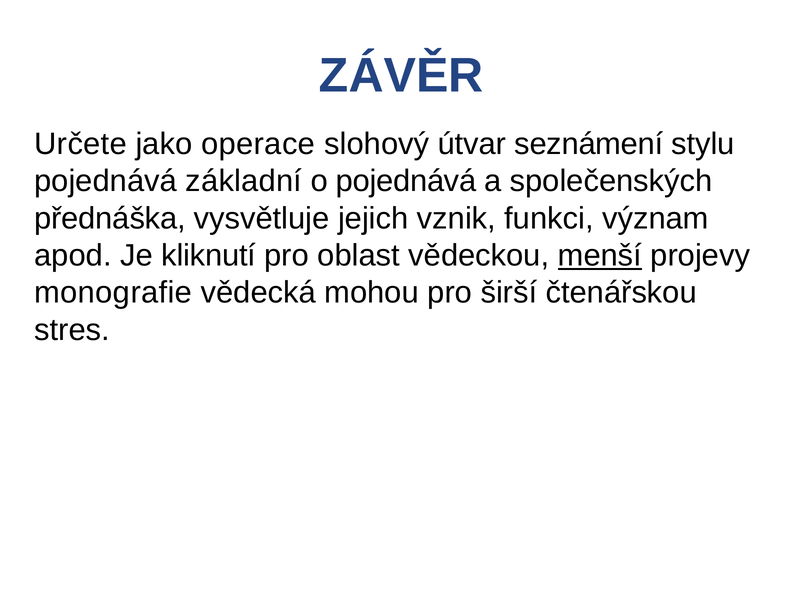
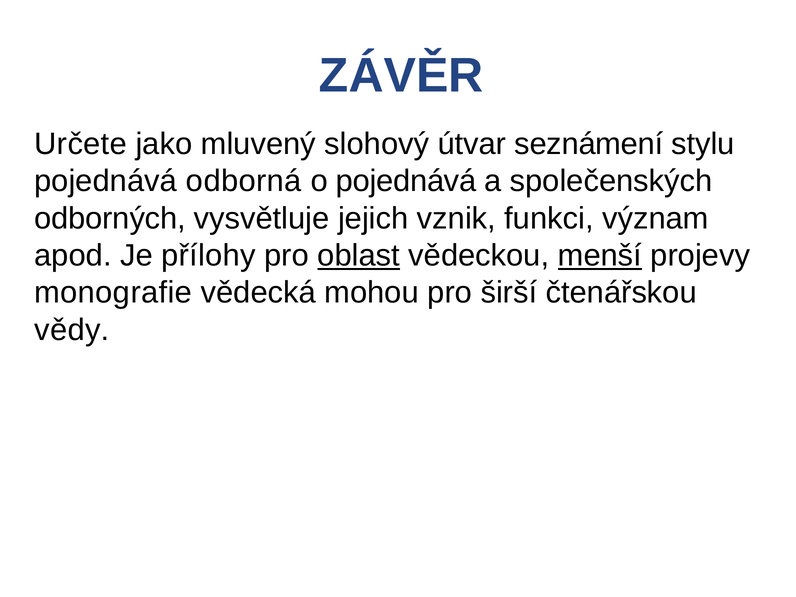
operace: operace -> mluvený
základní: základní -> odborná
přednáška: přednáška -> odborných
kliknutí: kliknutí -> přílohy
oblast underline: none -> present
stres: stres -> vědy
